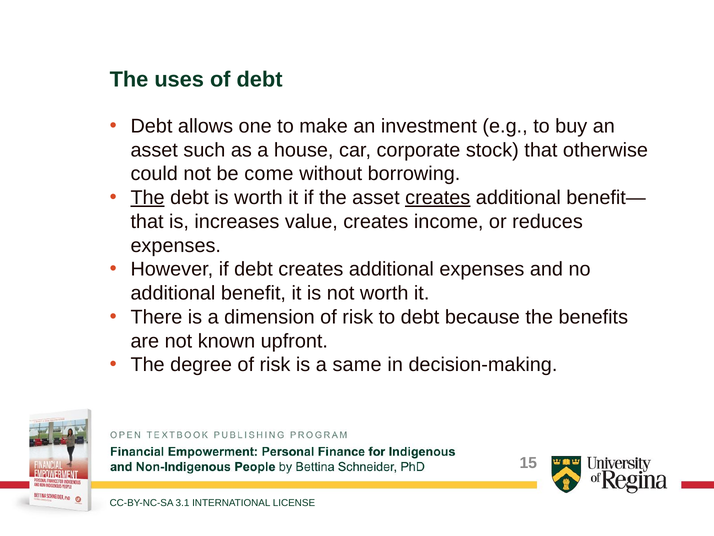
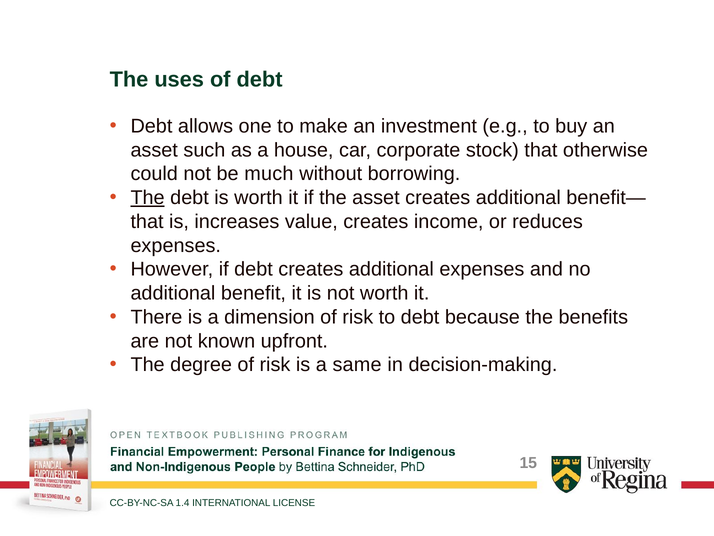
come: come -> much
creates at (438, 198) underline: present -> none
3.1: 3.1 -> 1.4
